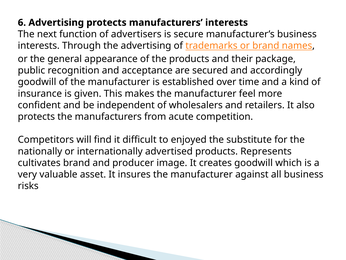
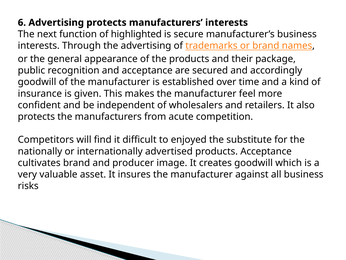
advertisers: advertisers -> highlighted
products Represents: Represents -> Acceptance
